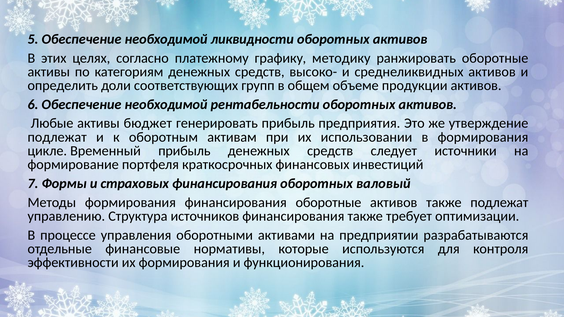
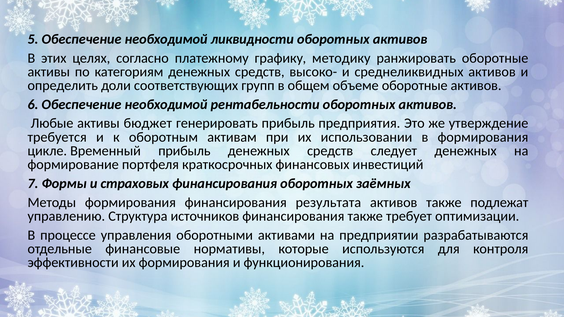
объеме продукции: продукции -> оборотные
подлежат at (57, 137): подлежат -> требуется
следует источники: источники -> денежных
валовый: валовый -> заёмных
финансирования оборотные: оборотные -> результата
